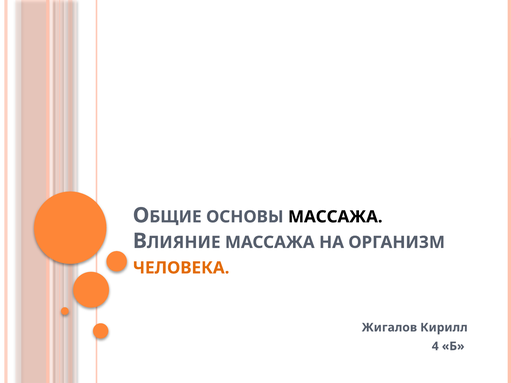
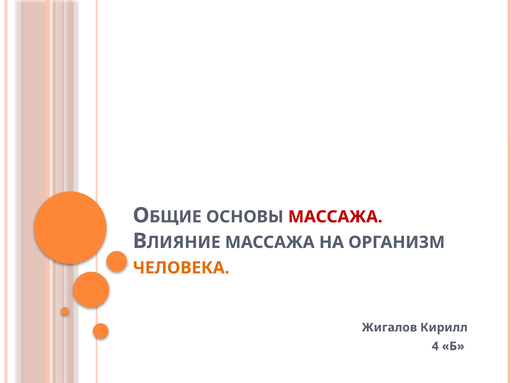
МАССАЖА at (335, 217) colour: black -> red
